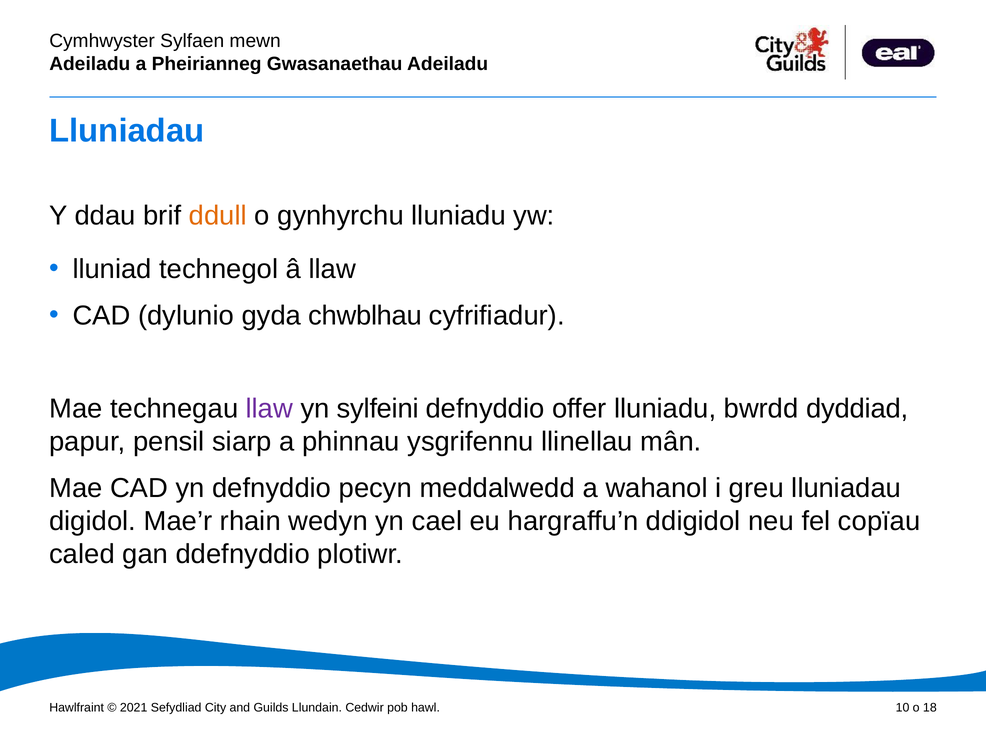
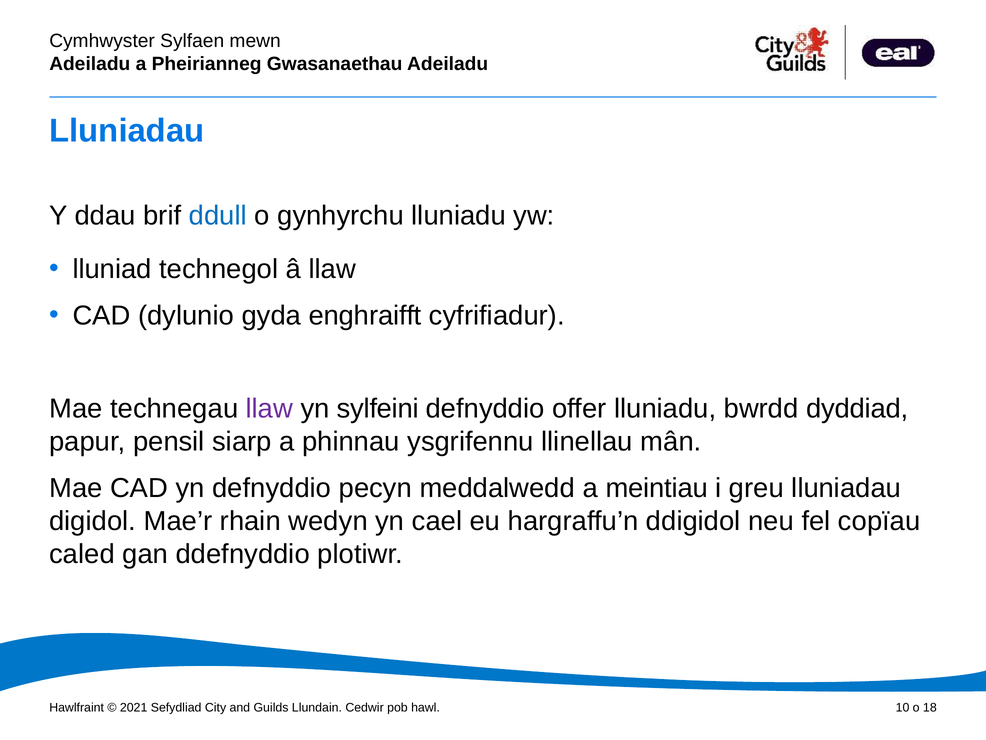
ddull colour: orange -> blue
chwblhau: chwblhau -> enghraifft
wahanol: wahanol -> meintiau
